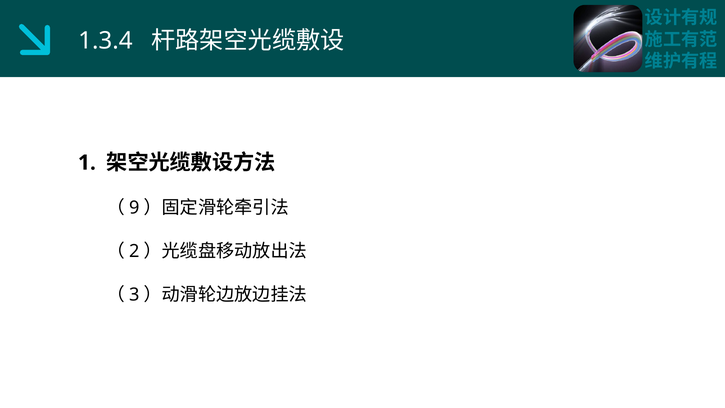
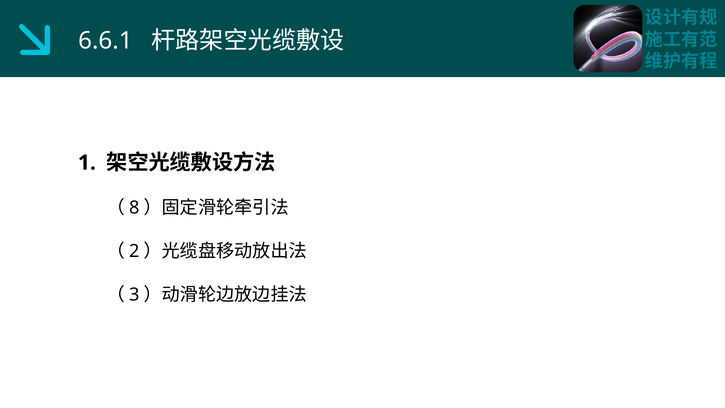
1.3.4: 1.3.4 -> 6.6.1
9: 9 -> 8
